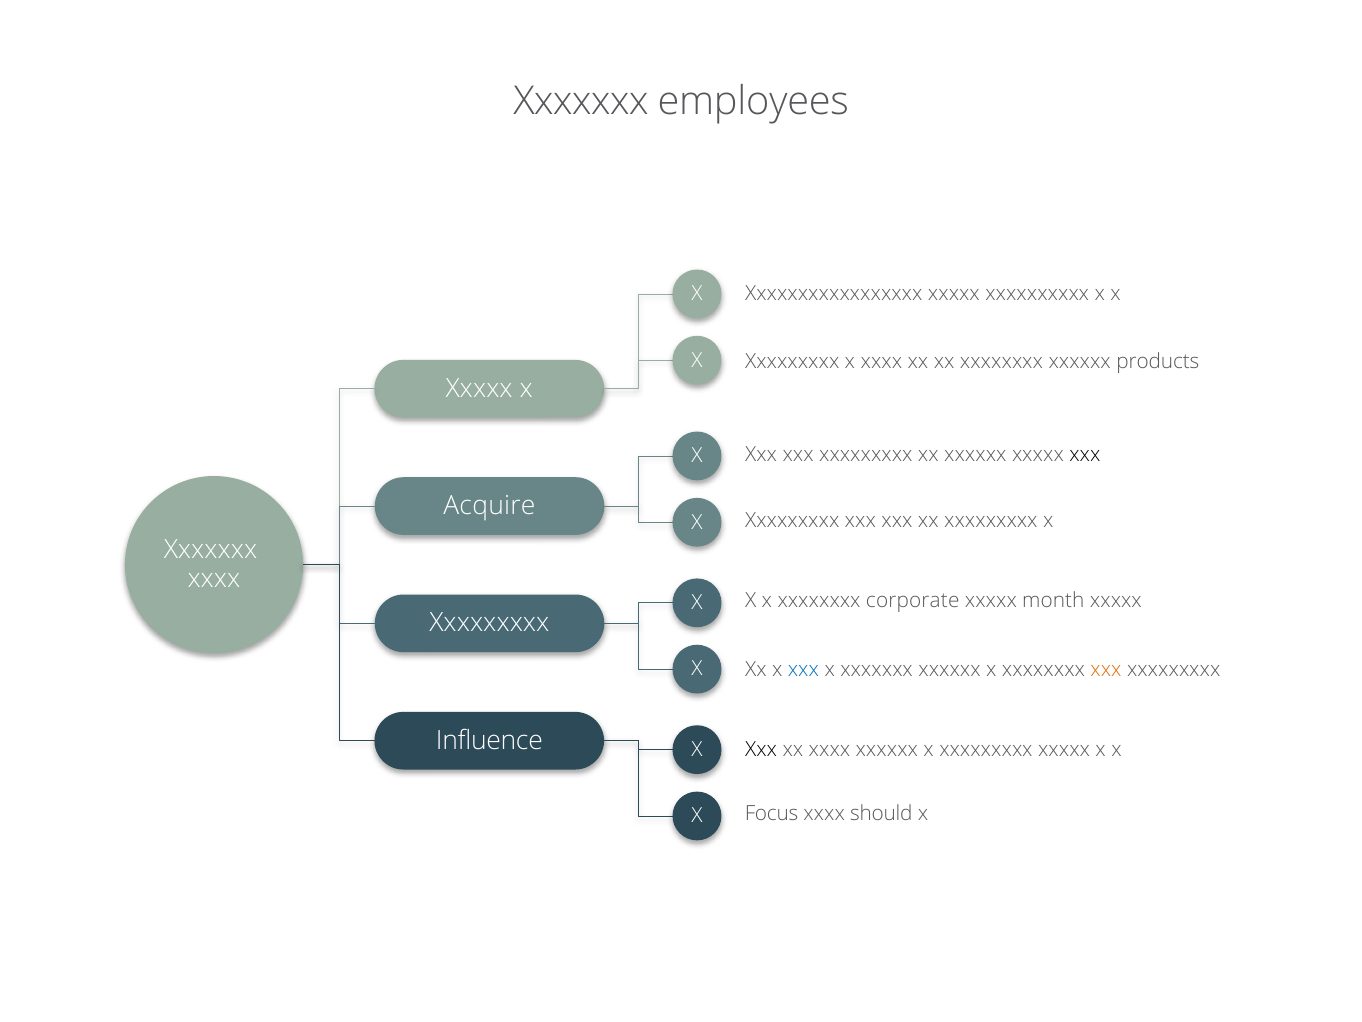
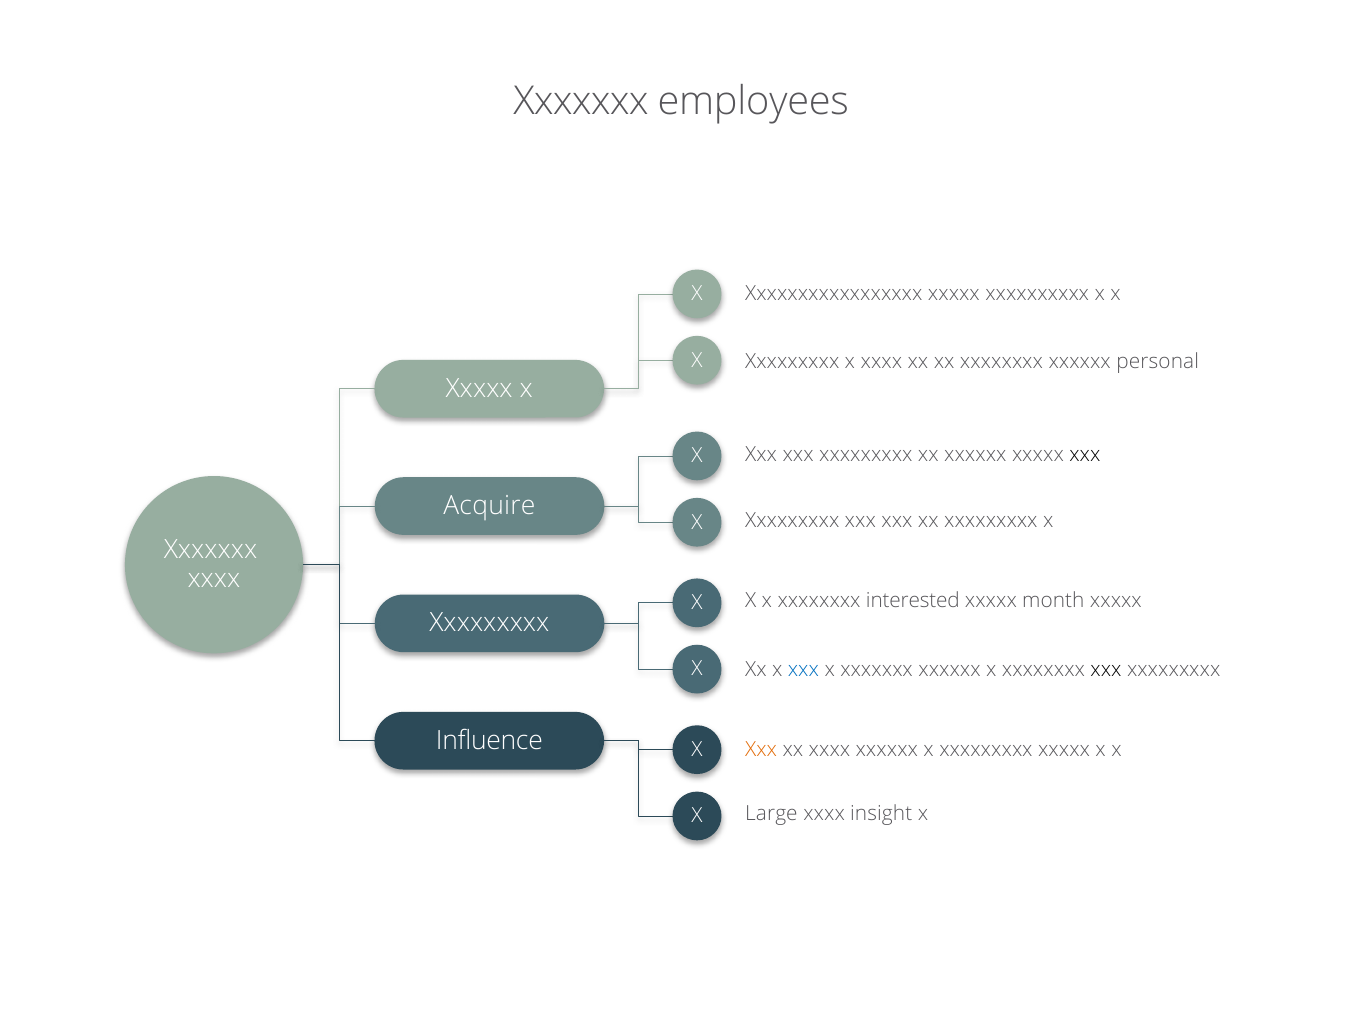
products: products -> personal
corporate: corporate -> interested
xxx at (1106, 669) colour: orange -> black
Xxx at (761, 749) colour: black -> orange
Focus: Focus -> Large
should: should -> insight
